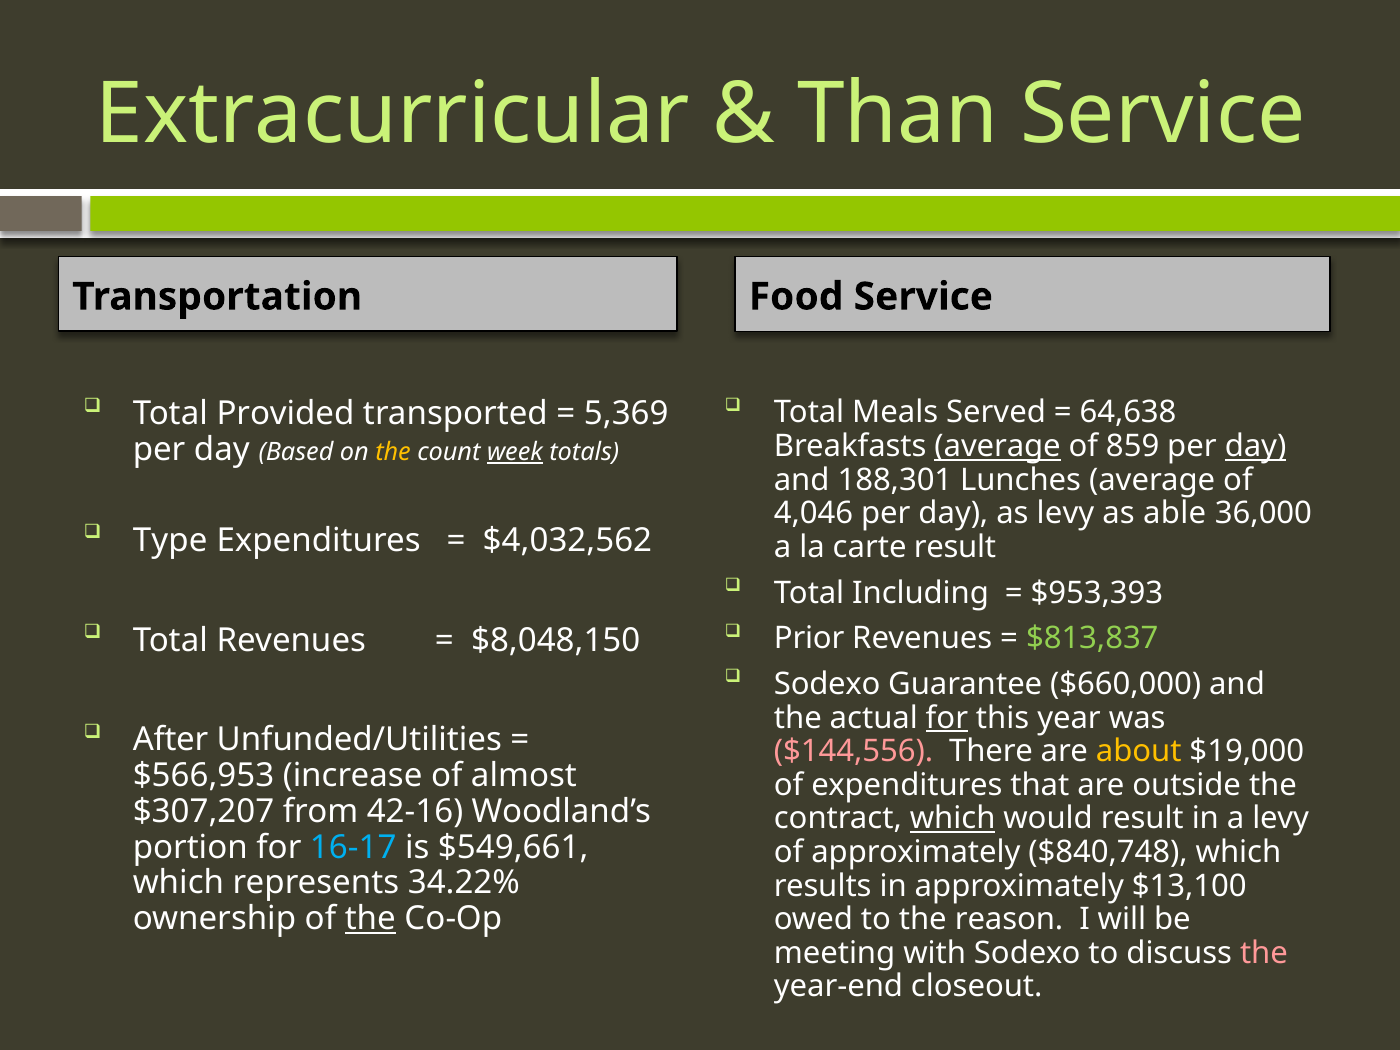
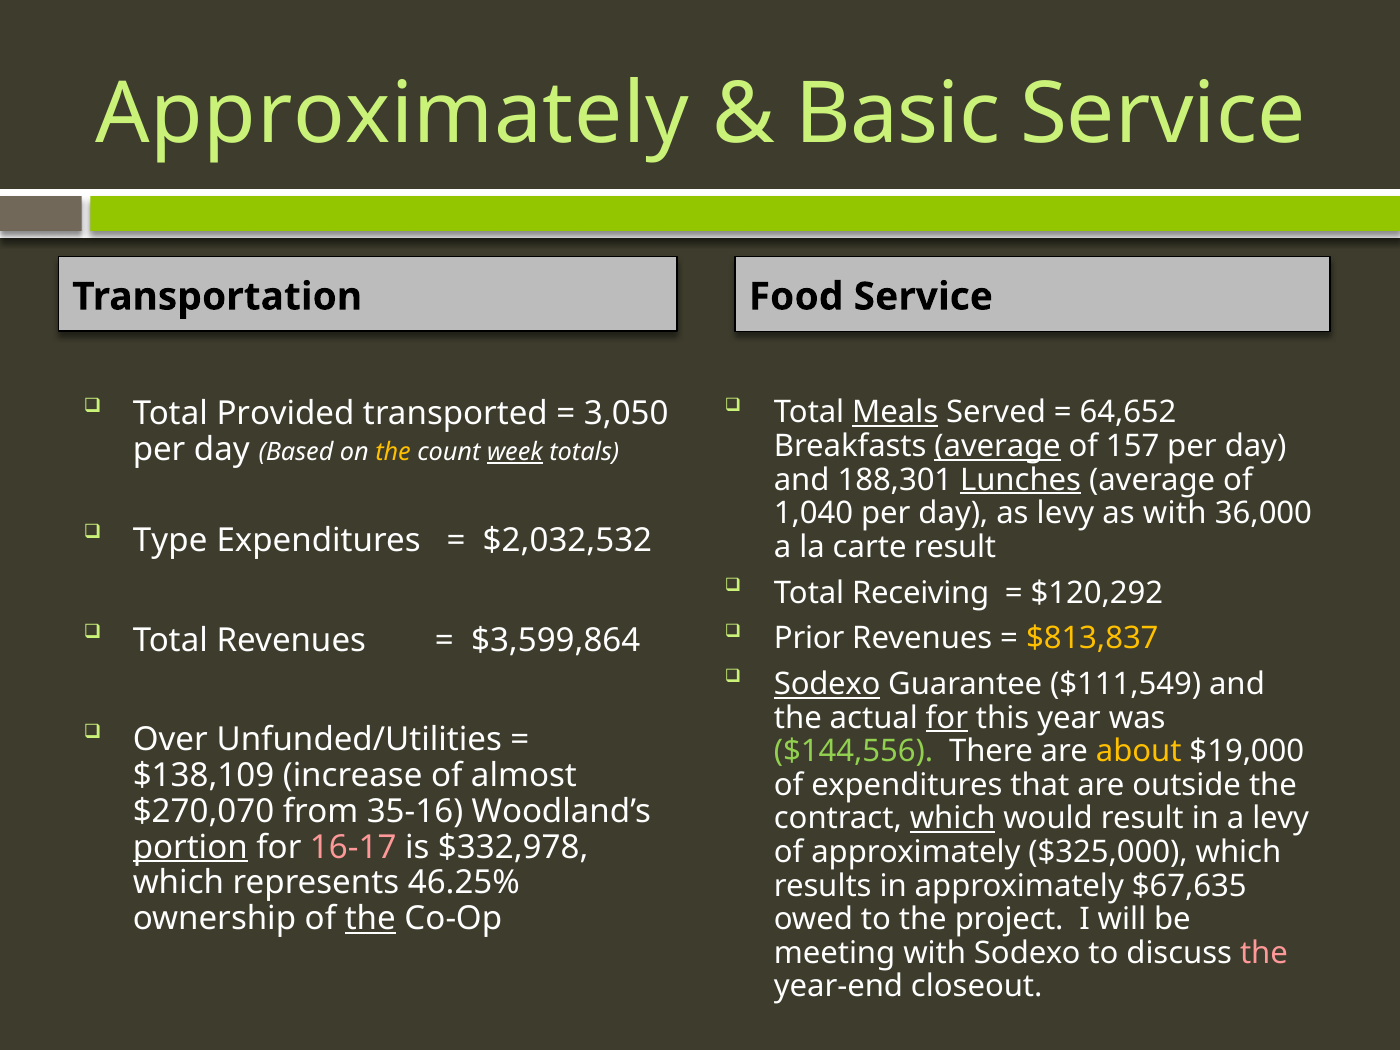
Extracurricular at (393, 114): Extracurricular -> Approximately
Than: Than -> Basic
Meals underline: none -> present
64,638: 64,638 -> 64,652
5,369: 5,369 -> 3,050
859: 859 -> 157
day at (1256, 446) underline: present -> none
Lunches underline: none -> present
4,046: 4,046 -> 1,040
as able: able -> with
$4,032,562: $4,032,562 -> $2,032,532
Including: Including -> Receiving
$953,393: $953,393 -> $120,292
$813,837 colour: light green -> yellow
$8,048,150: $8,048,150 -> $3,599,864
Sodexo at (827, 684) underline: none -> present
$660,000: $660,000 -> $111,549
After: After -> Over
$144,556 colour: pink -> light green
$566,953: $566,953 -> $138,109
$307,207: $307,207 -> $270,070
42-16: 42-16 -> 35-16
portion underline: none -> present
16-17 colour: light blue -> pink
$549,661: $549,661 -> $332,978
$840,748: $840,748 -> $325,000
34.22%: 34.22% -> 46.25%
$13,100: $13,100 -> $67,635
reason: reason -> project
